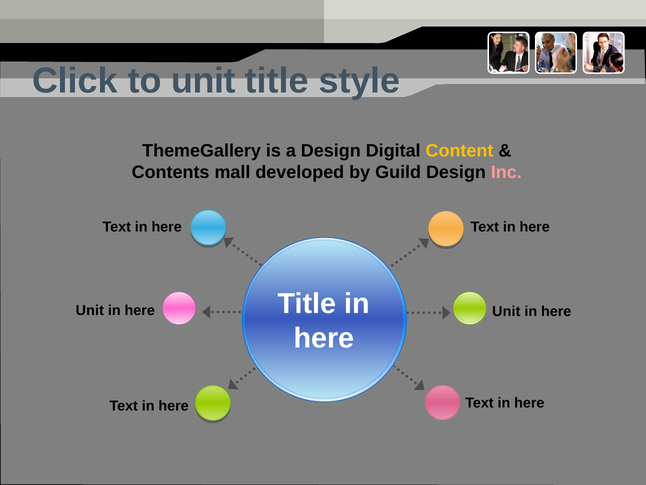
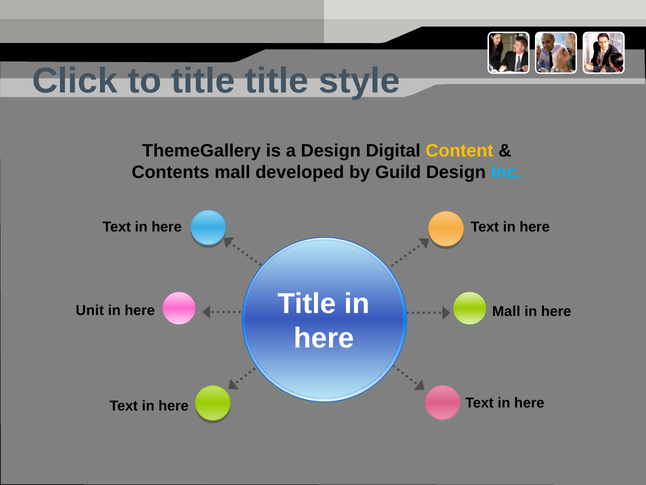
to unit: unit -> title
Inc colour: pink -> light blue
Unit at (506, 311): Unit -> Mall
